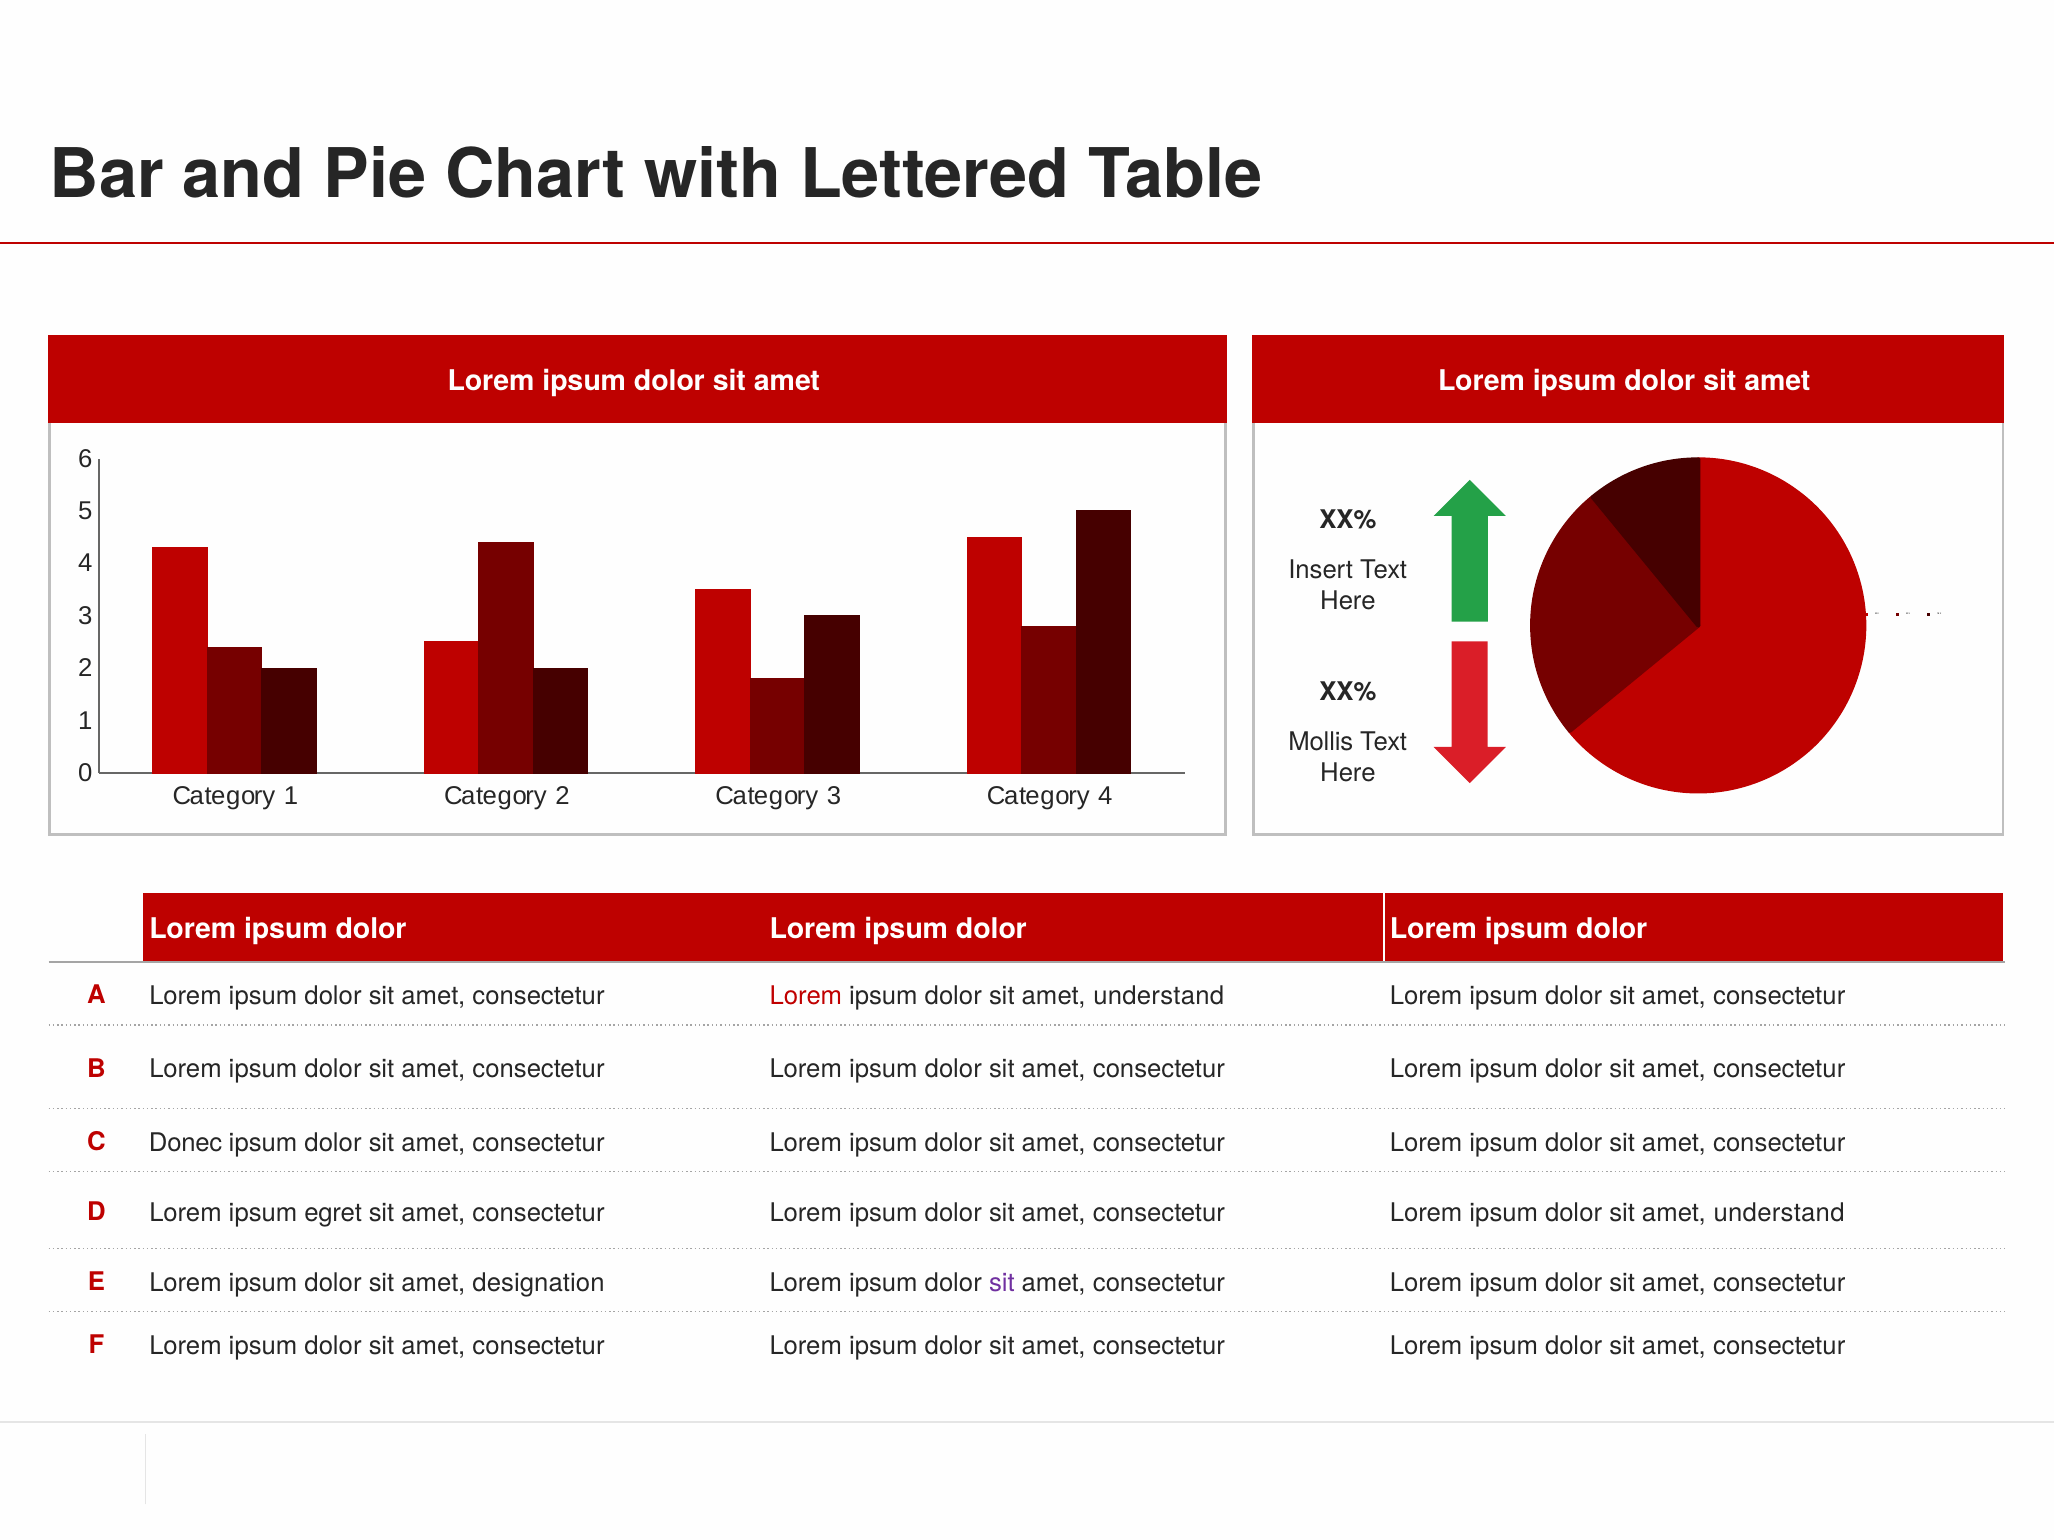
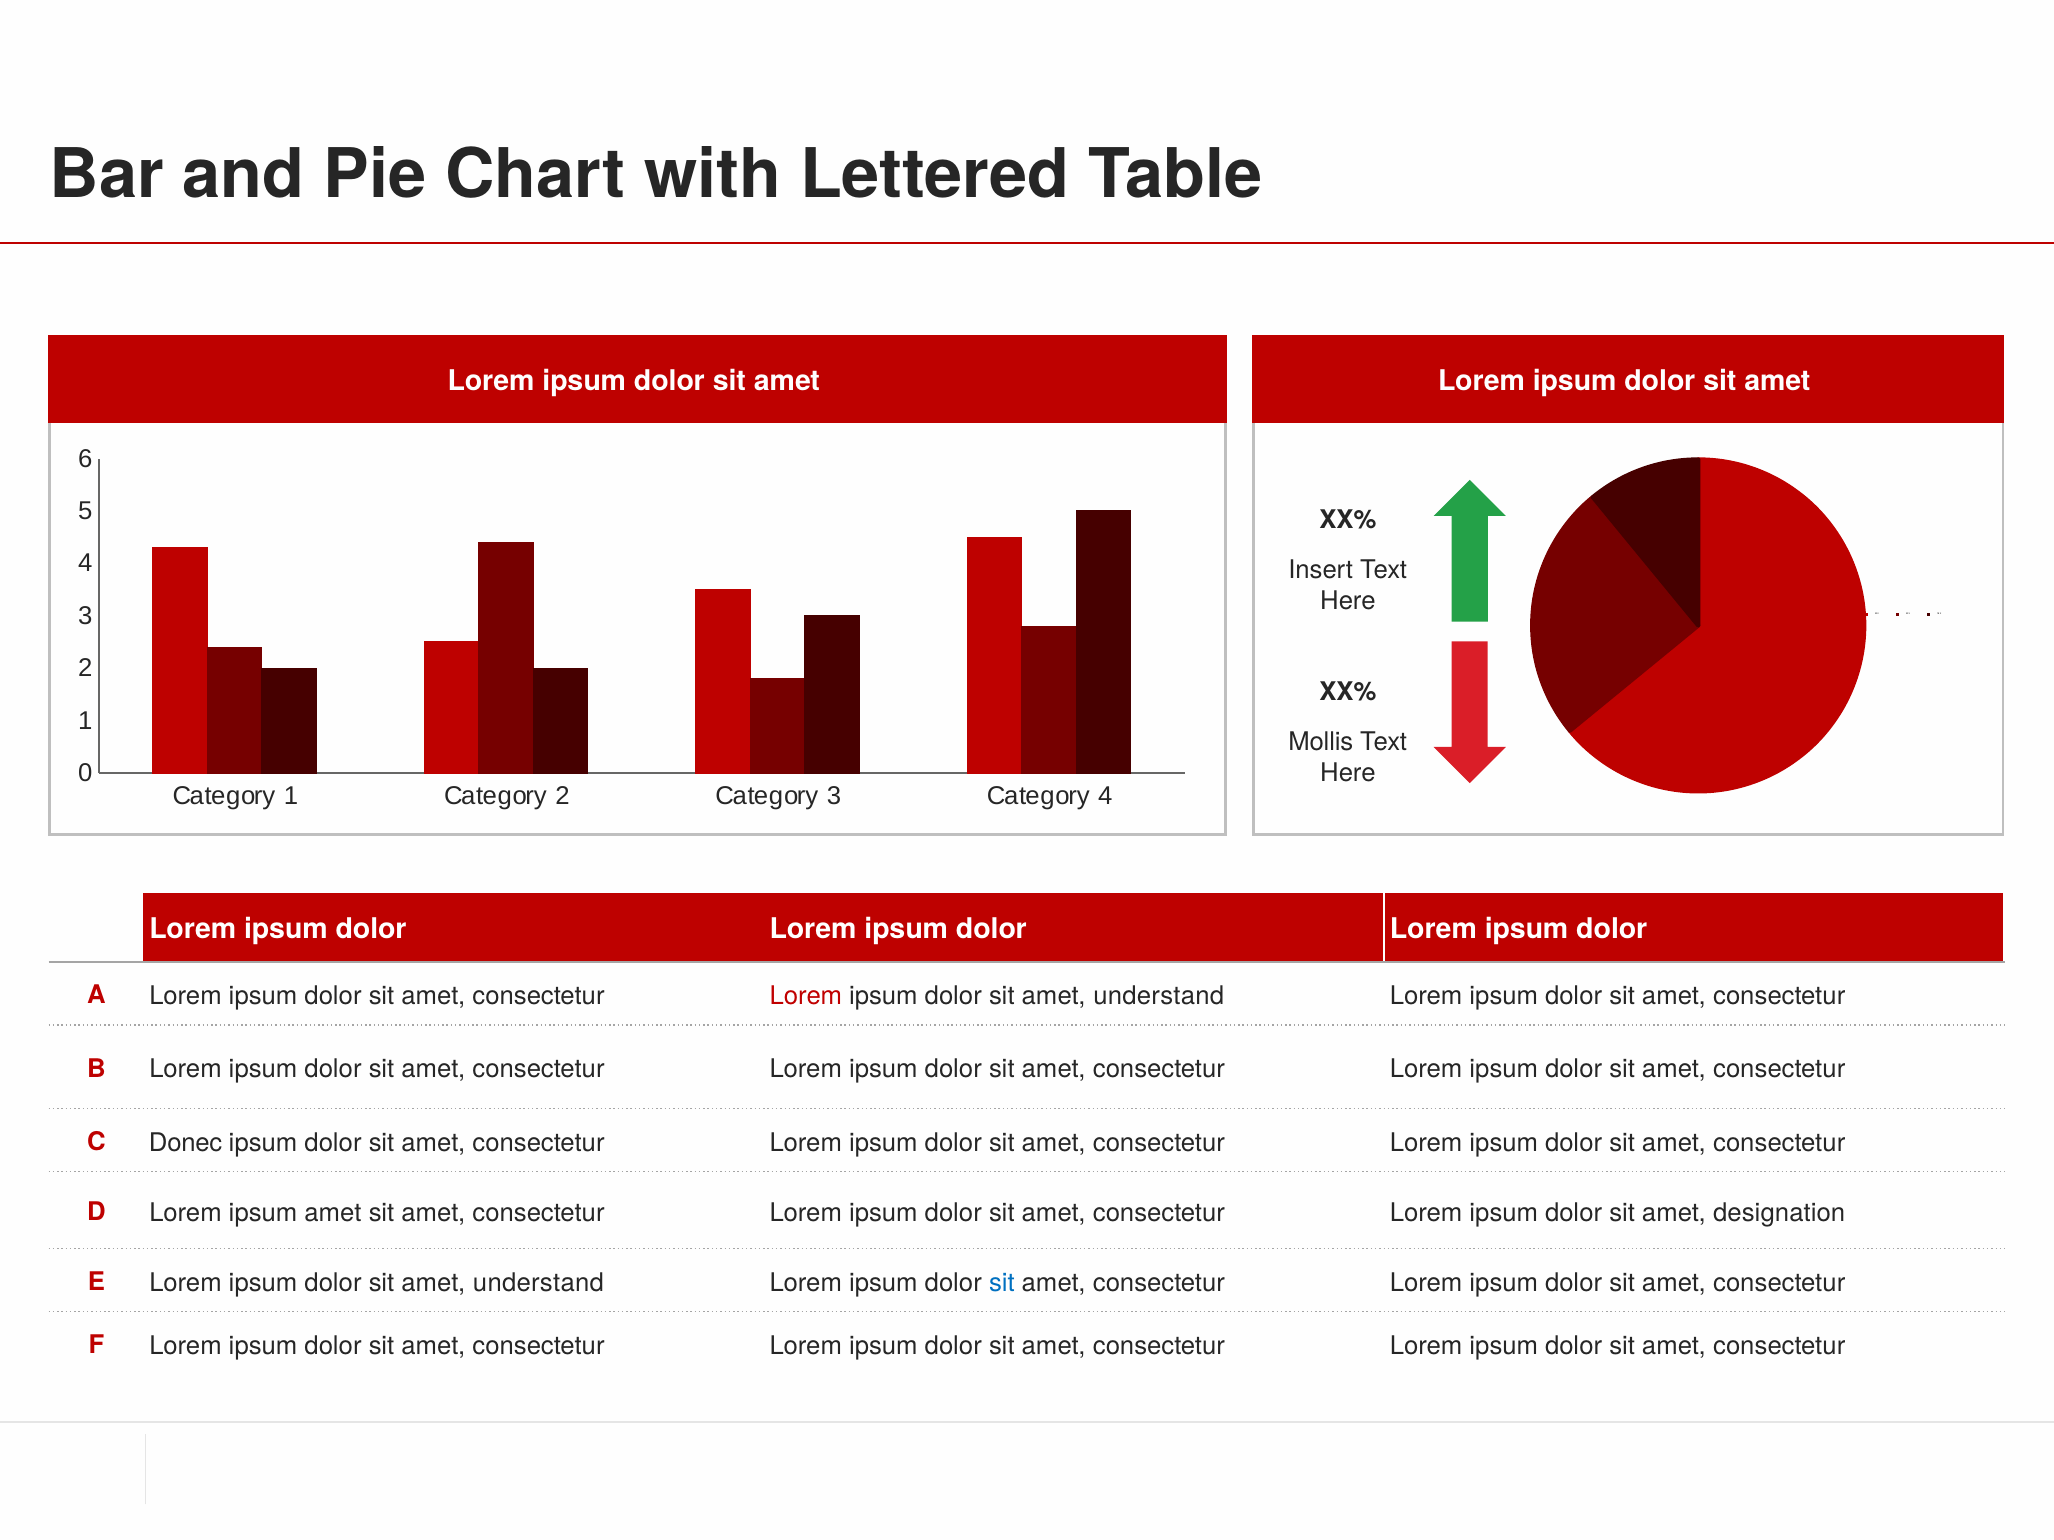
ipsum egret: egret -> amet
understand at (1779, 1213): understand -> designation
designation at (539, 1283): designation -> understand
sit at (1002, 1283) colour: purple -> blue
